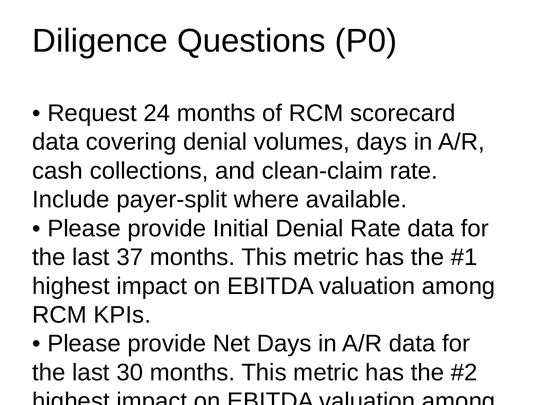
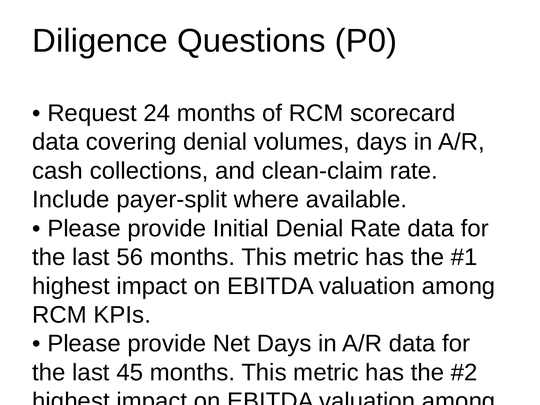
37: 37 -> 56
30: 30 -> 45
